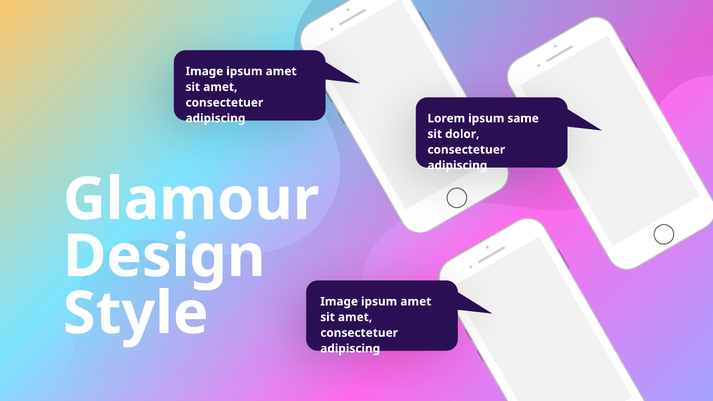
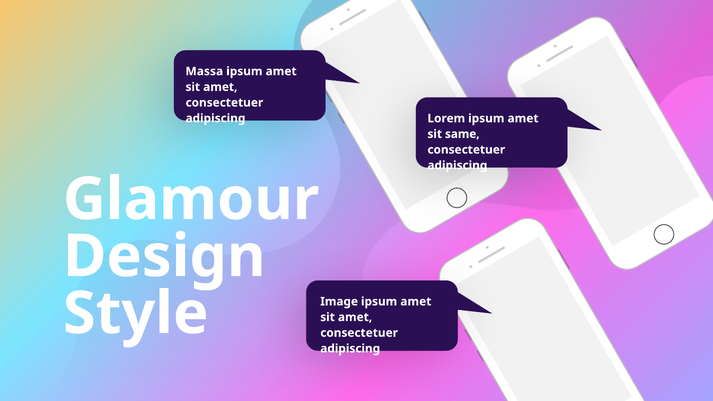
Image at (204, 71): Image -> Massa
Lorem ipsum same: same -> amet
dolor: dolor -> same
